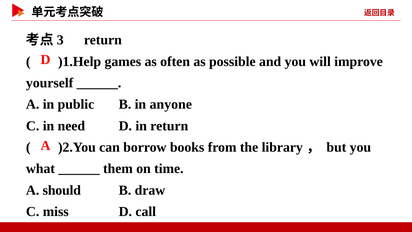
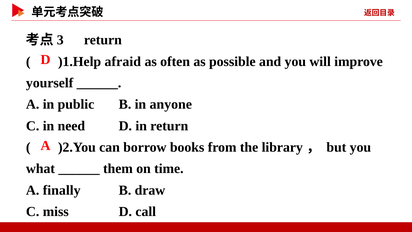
games: games -> afraid
should: should -> finally
